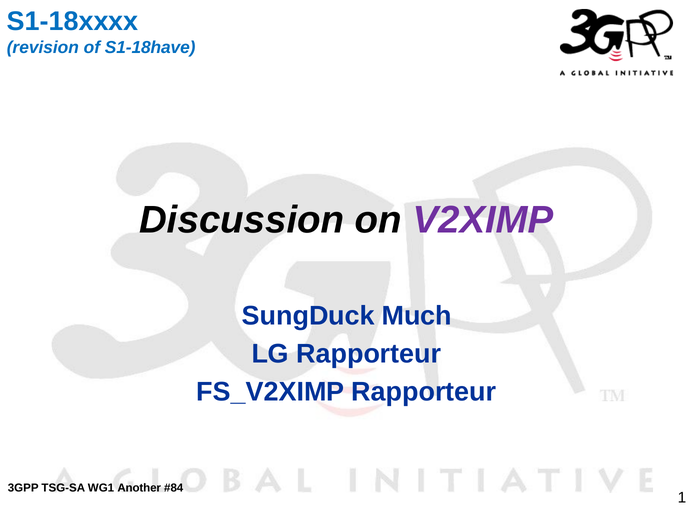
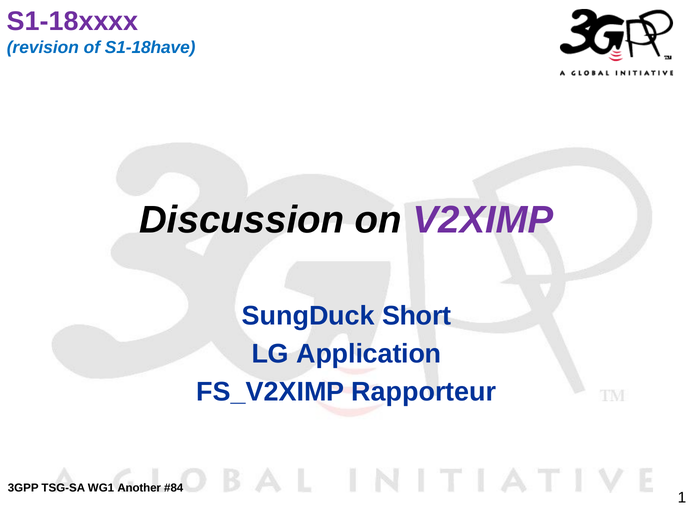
S1-18xxxx colour: blue -> purple
Much: Much -> Short
LG Rapporteur: Rapporteur -> Application
